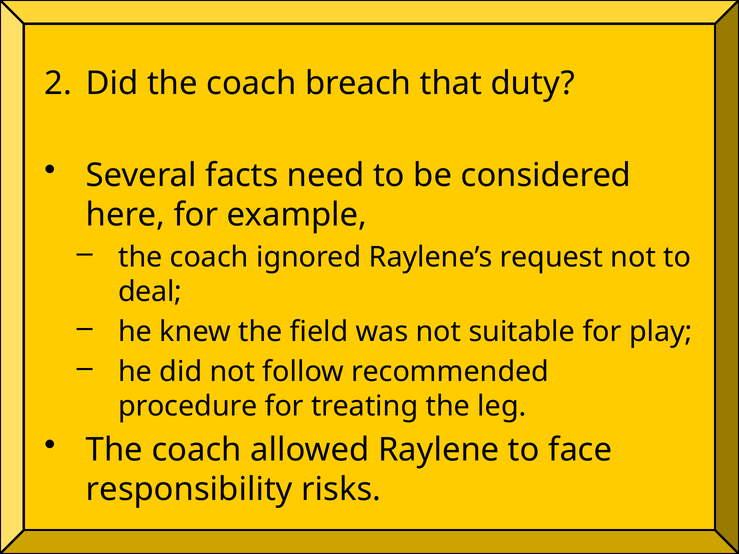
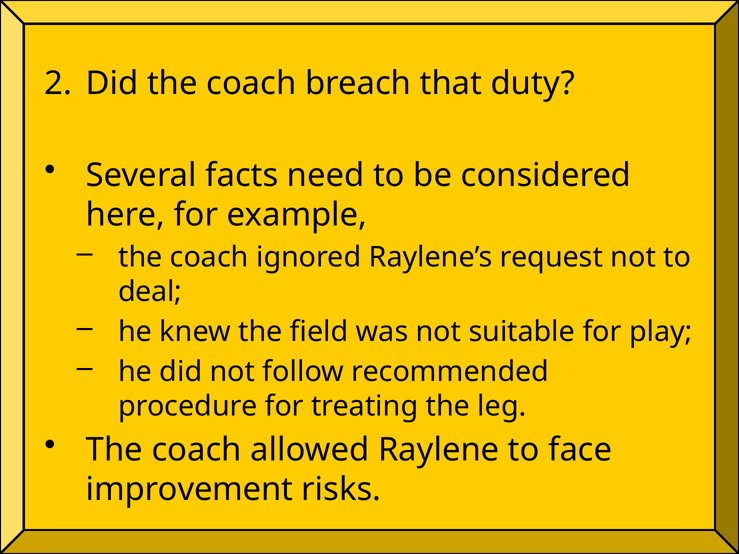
responsibility: responsibility -> improvement
